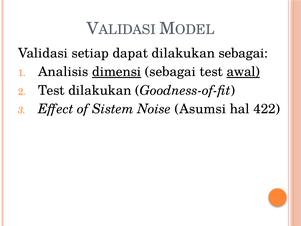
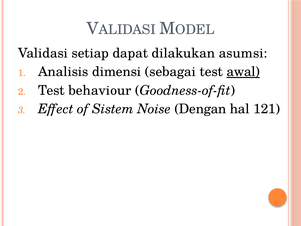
dilakukan sebagai: sebagai -> asumsi
dimensi underline: present -> none
Test dilakukan: dilakukan -> behaviour
Asumsi: Asumsi -> Dengan
422: 422 -> 121
